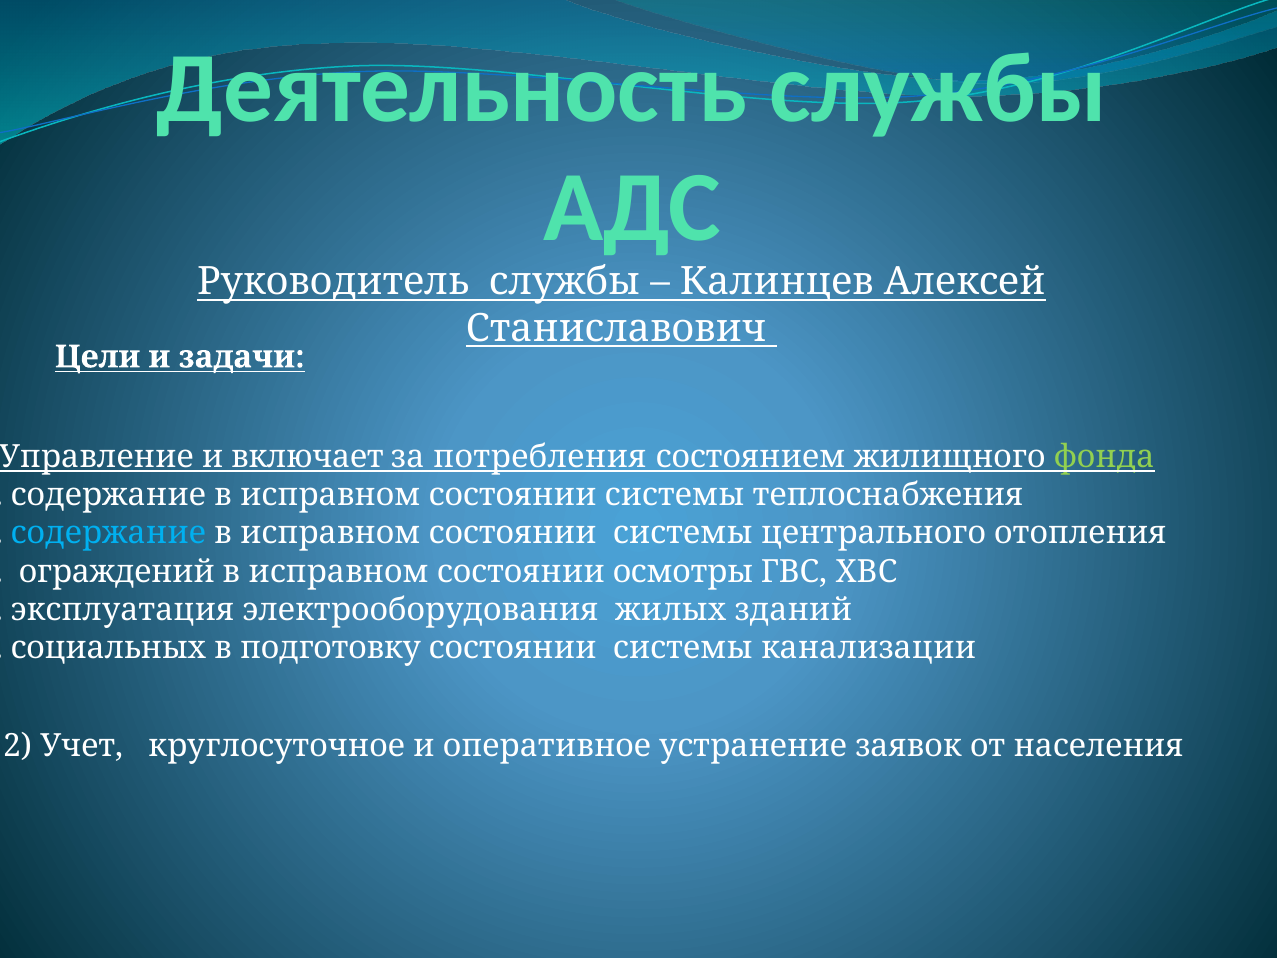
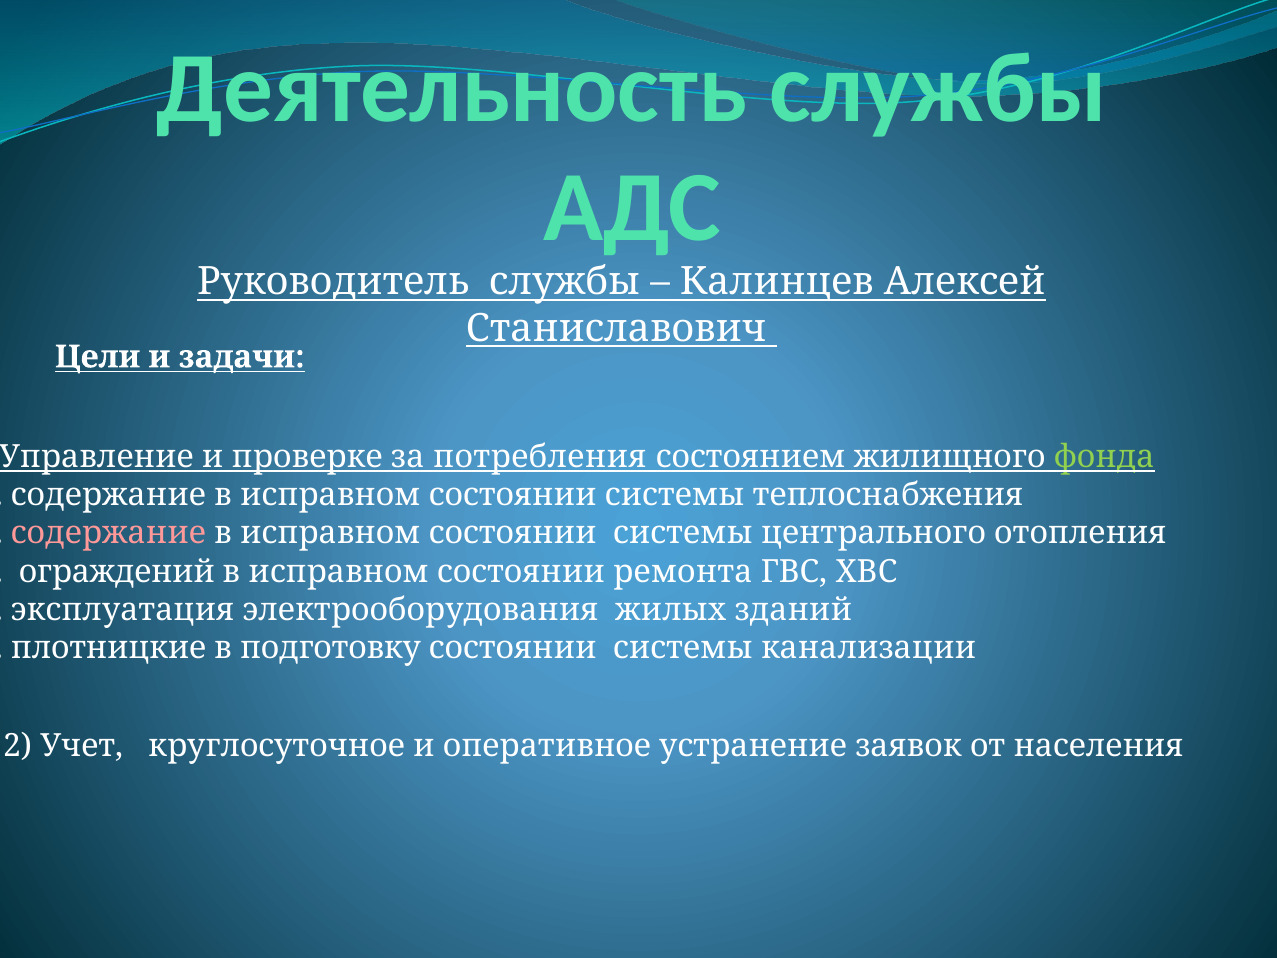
включает: включает -> проверке
содержание at (108, 533) colour: light blue -> pink
осмотры: осмотры -> ремонта
социальных: социальных -> плотницкие
